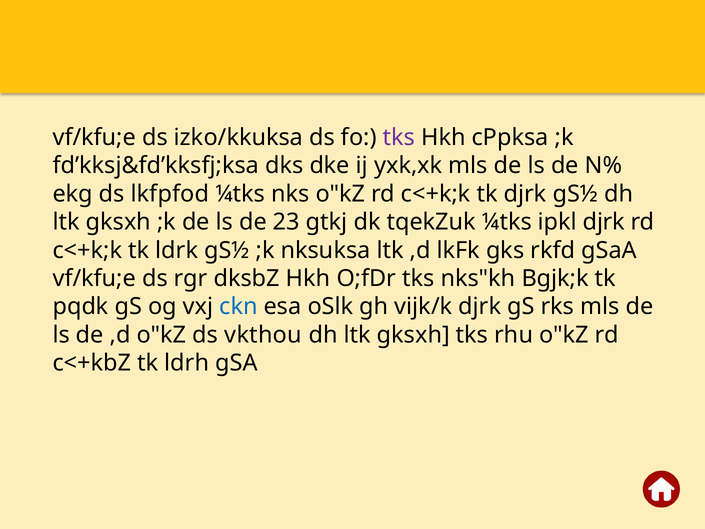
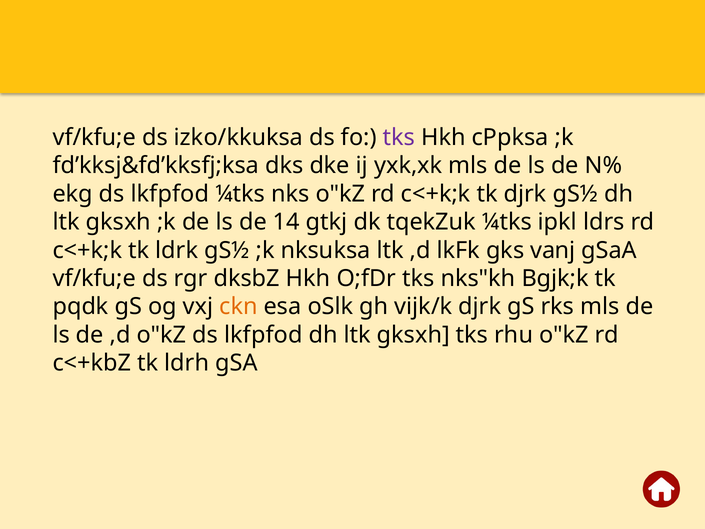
23: 23 -> 14
ipkl djrk: djrk -> ldrs
rkfd: rkfd -> vanj
ckn colour: blue -> orange
o"kZ ds vkthou: vkthou -> lkfpfod
